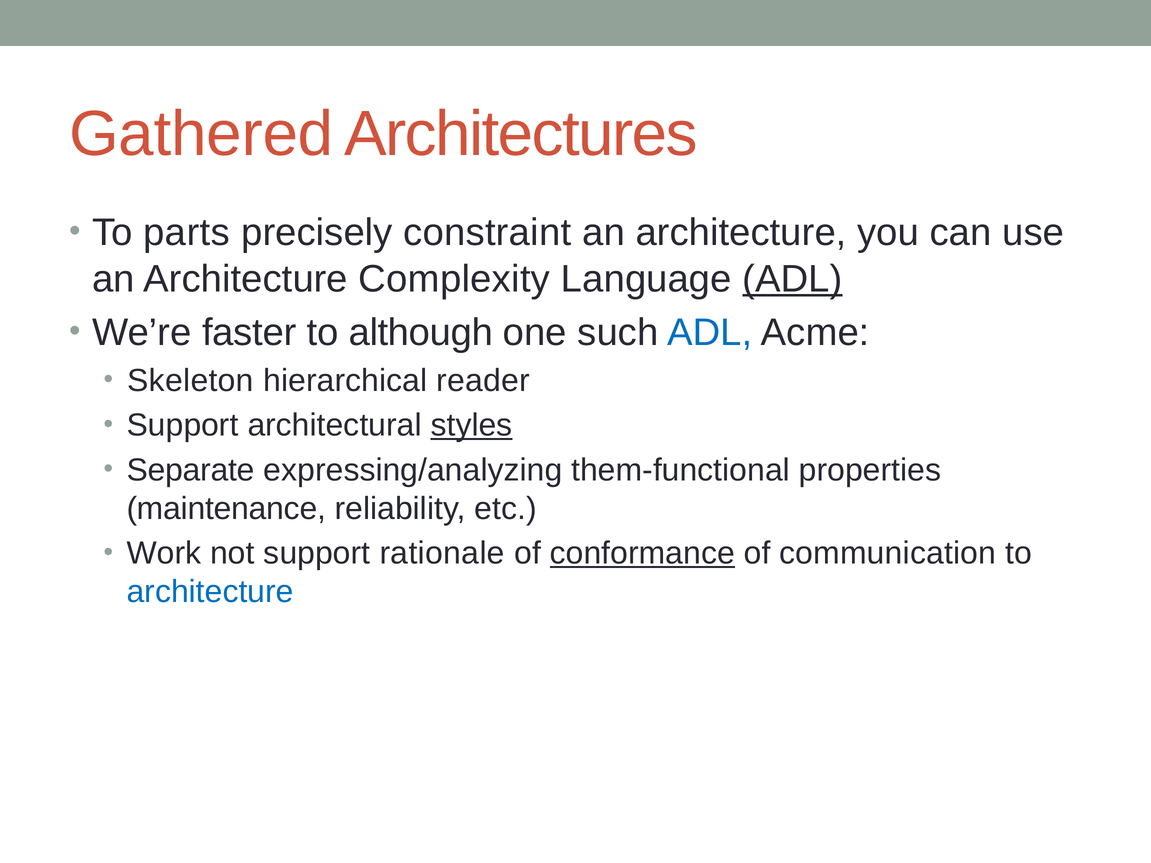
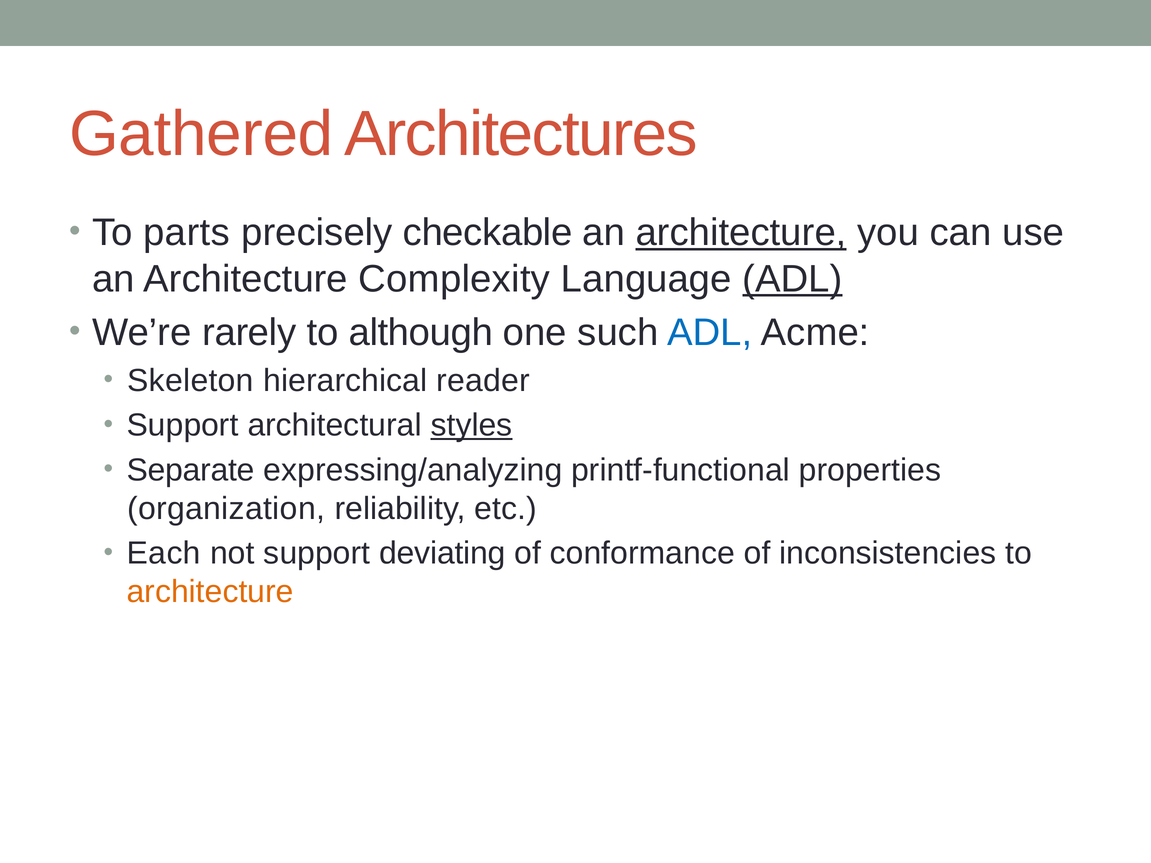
constraint: constraint -> checkable
architecture at (741, 233) underline: none -> present
faster: faster -> rarely
them-functional: them-functional -> printf-functional
maintenance: maintenance -> organization
Work: Work -> Each
rationale: rationale -> deviating
conformance underline: present -> none
communication: communication -> inconsistencies
architecture at (210, 592) colour: blue -> orange
